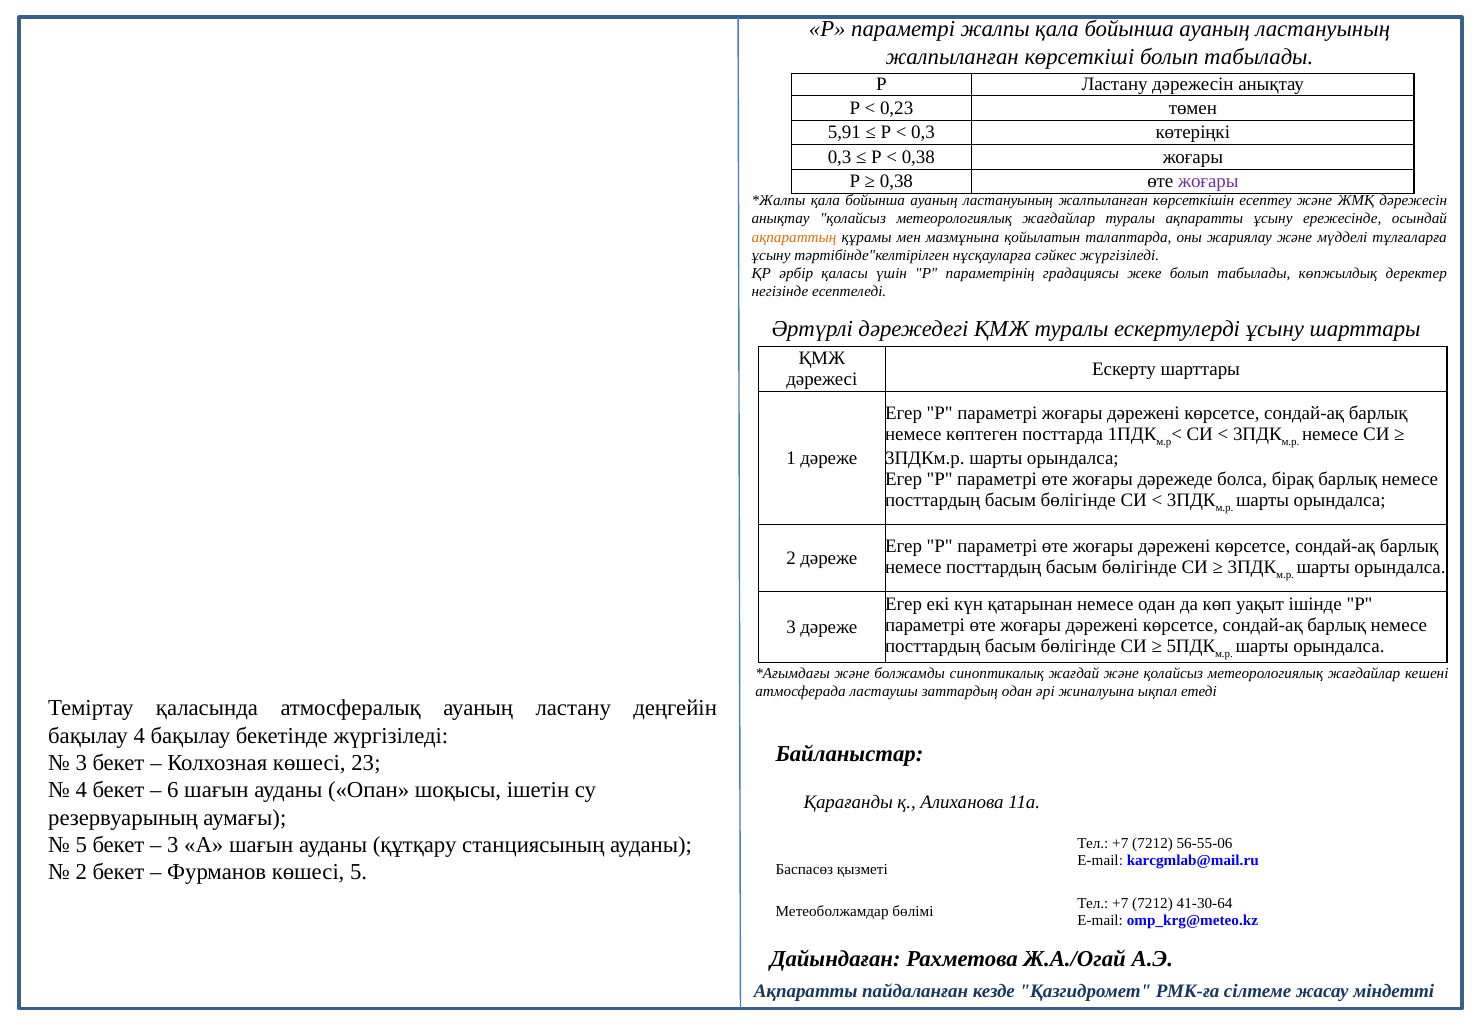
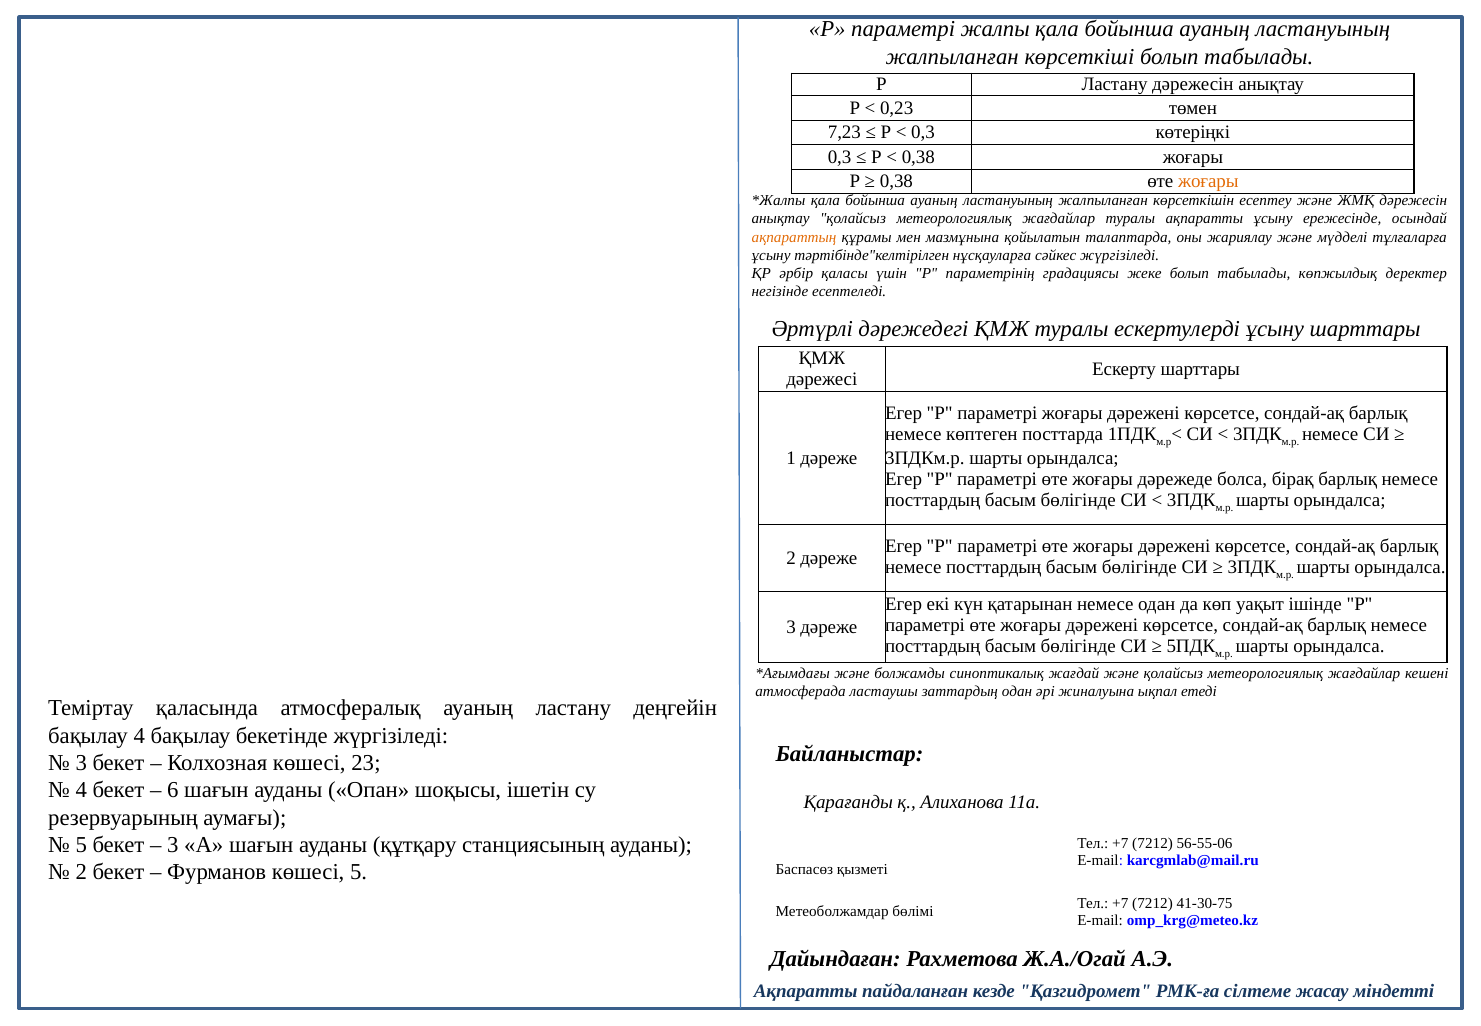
5,91: 5,91 -> 7,23
жоғары at (1208, 181) colour: purple -> orange
41-30-64: 41-30-64 -> 41-30-75
